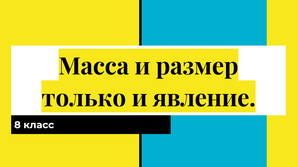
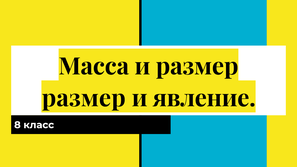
только at (84, 98): только -> размер
